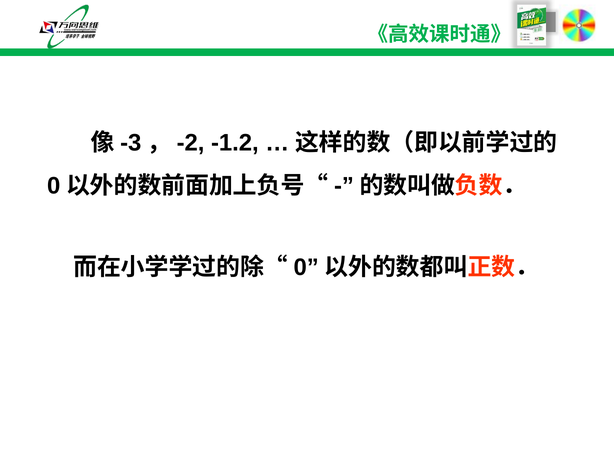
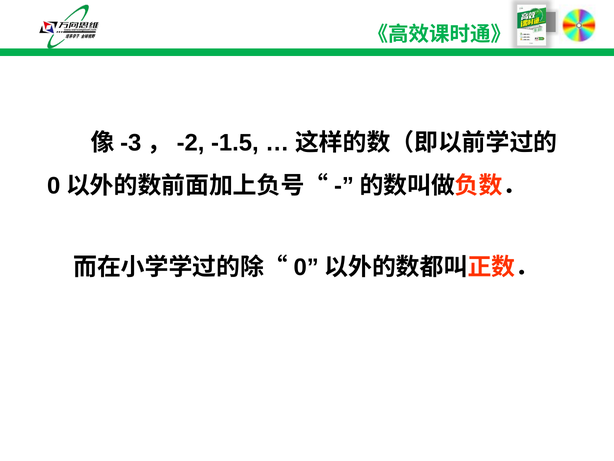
-1.2: -1.2 -> -1.5
